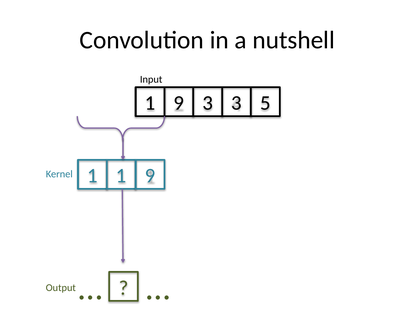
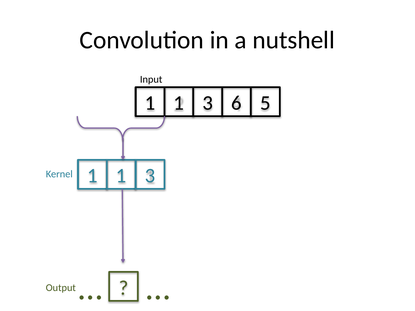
9 at (179, 103): 9 -> 1
3 3: 3 -> 6
9 at (150, 176): 9 -> 3
